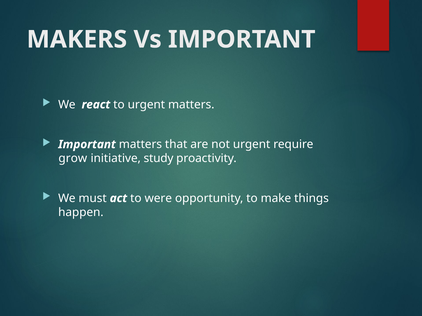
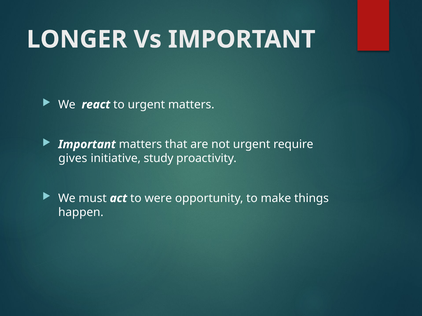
MAKERS: MAKERS -> LONGER
grow: grow -> gives
